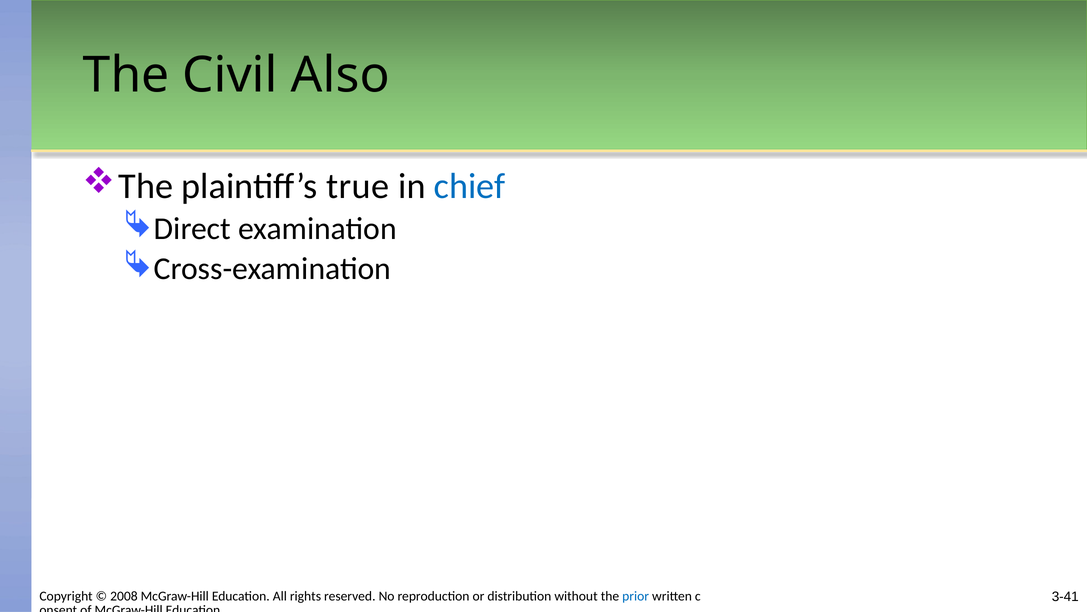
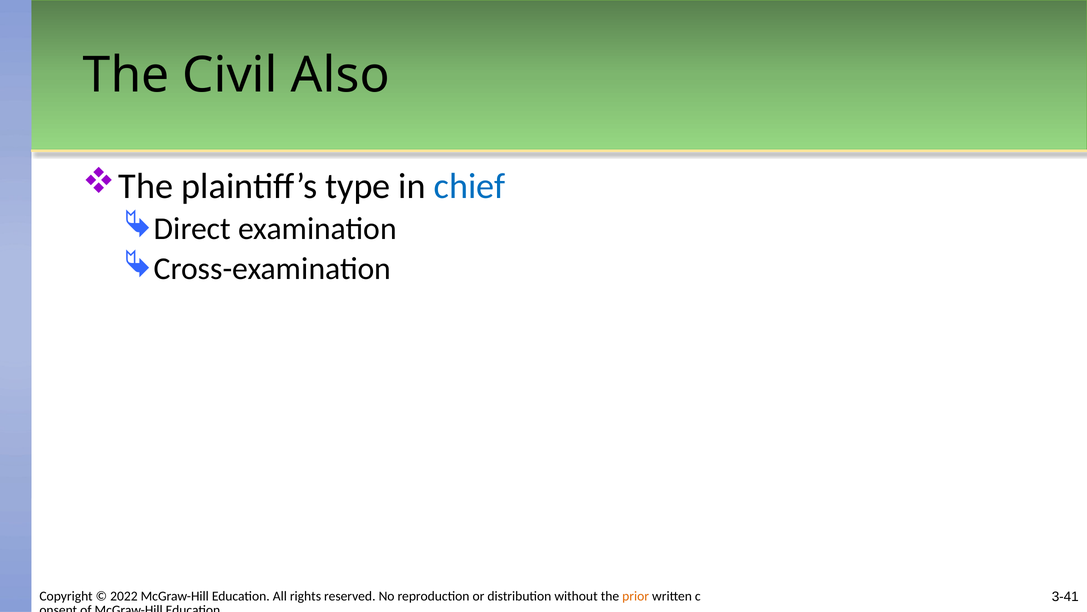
true: true -> type
2008: 2008 -> 2022
prior colour: blue -> orange
